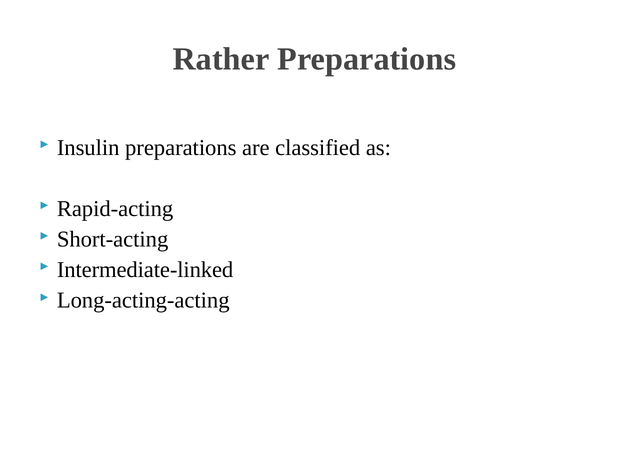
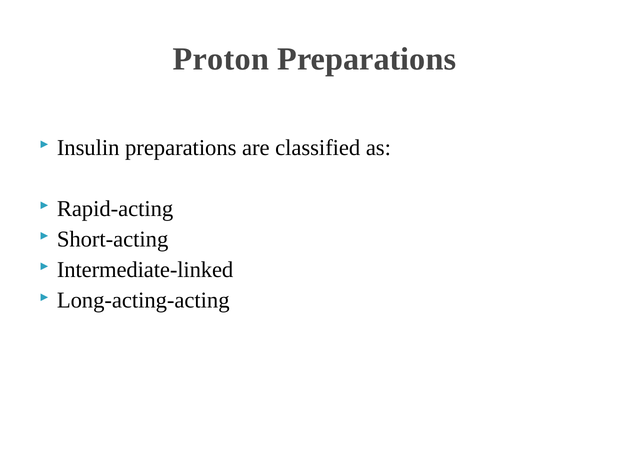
Rather: Rather -> Proton
